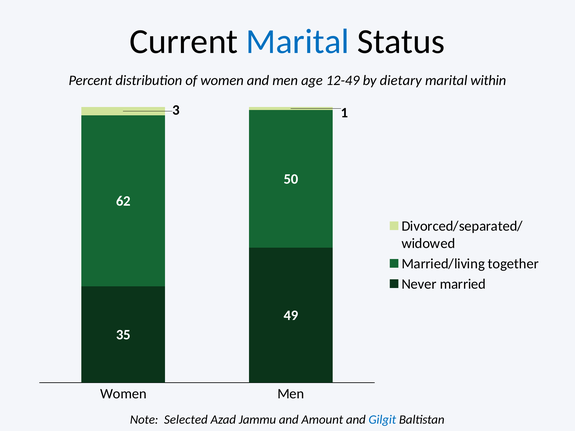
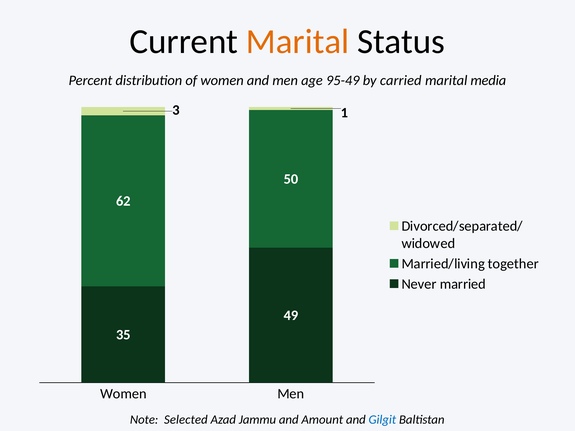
Marital at (298, 41) colour: blue -> orange
12-49: 12-49 -> 95-49
dietary: dietary -> carried
within: within -> media
